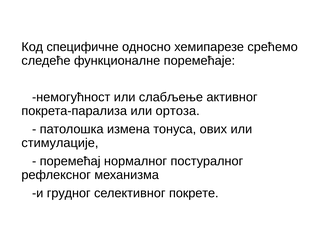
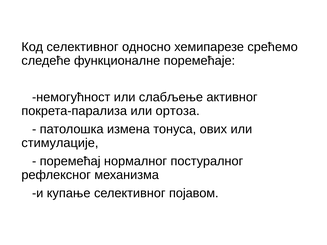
Код специфичне: специфичне -> селективног
грудног: грудног -> купање
покрете: покрете -> појавом
